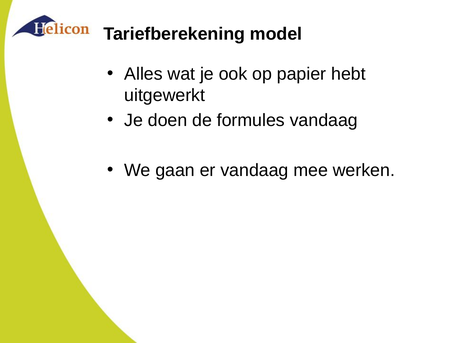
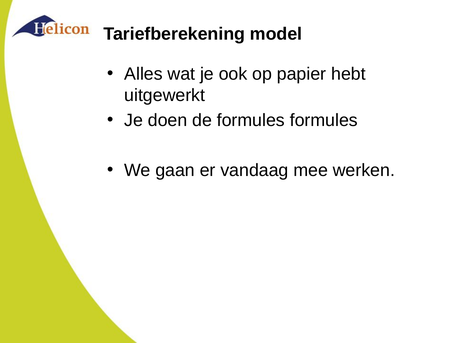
formules vandaag: vandaag -> formules
